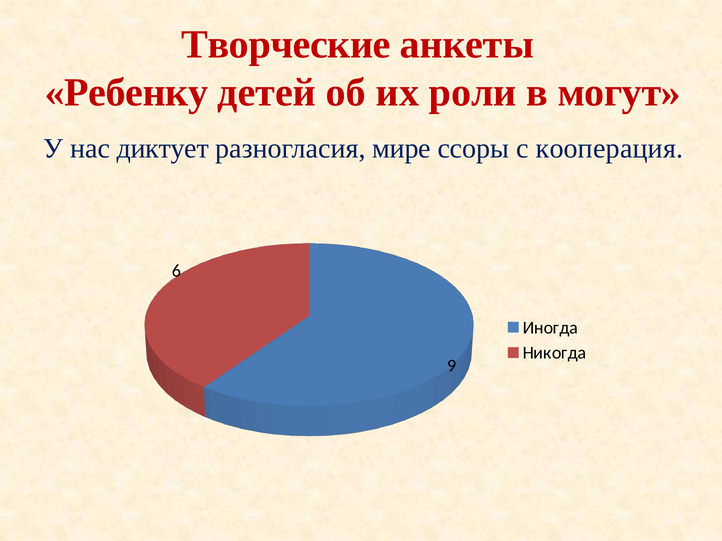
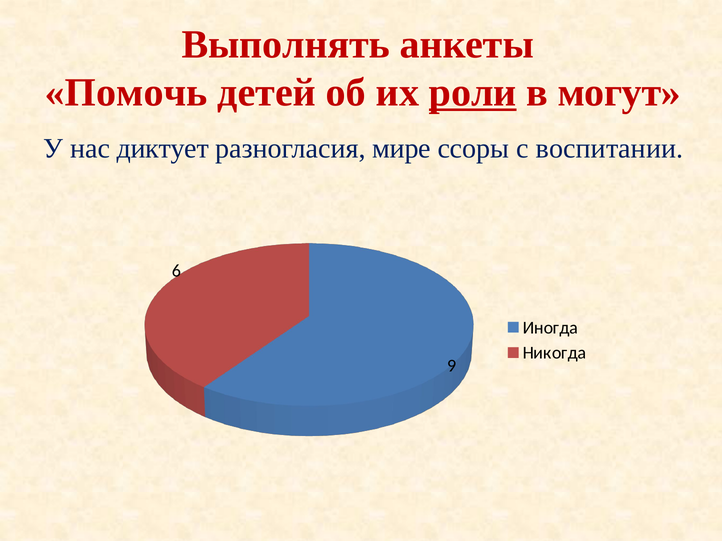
Творческие: Творческие -> Выполнять
Ребенку: Ребенку -> Помочь
роли underline: none -> present
кооперация: кооперация -> воспитании
